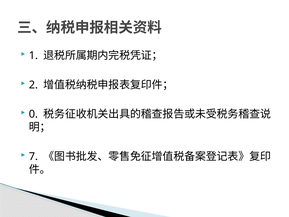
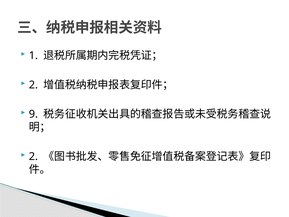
0: 0 -> 9
7 at (33, 156): 7 -> 2
